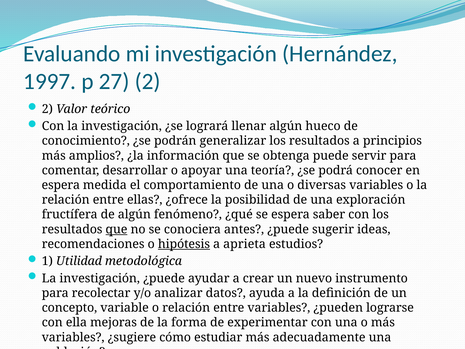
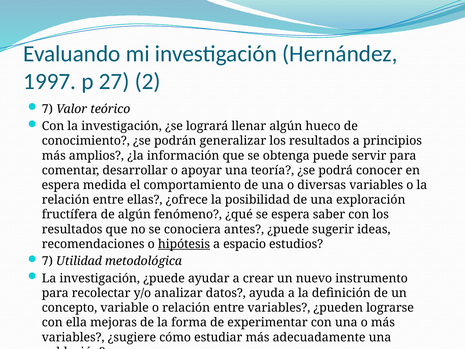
2 at (47, 109): 2 -> 7
que at (116, 229) underline: present -> none
aprieta: aprieta -> espacio
1 at (47, 261): 1 -> 7
